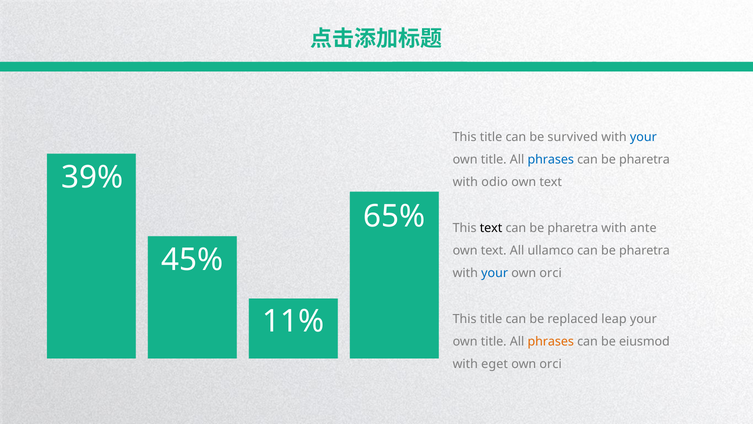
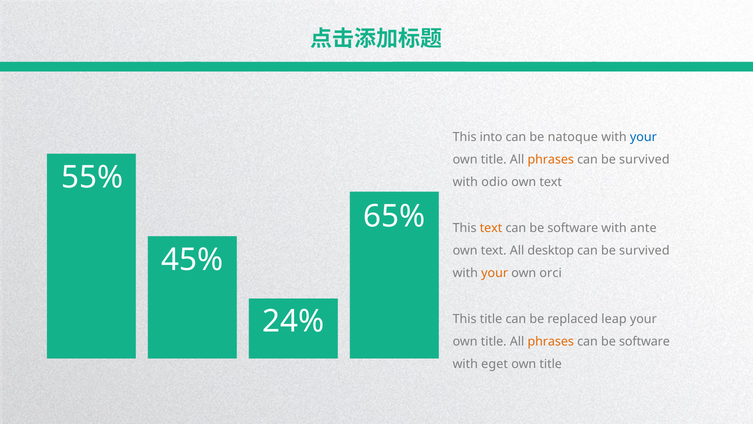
title at (491, 137): title -> into
survived: survived -> natoque
phrases at (551, 160) colour: blue -> orange
pharetra at (644, 160): pharetra -> survived
39%: 39% -> 55%
text at (491, 228) colour: black -> orange
pharetra at (573, 228): pharetra -> software
ullamco: ullamco -> desktop
pharetra at (644, 251): pharetra -> survived
your at (495, 273) colour: blue -> orange
11%: 11% -> 24%
eiusmod at (644, 341): eiusmod -> software
orci at (551, 364): orci -> title
